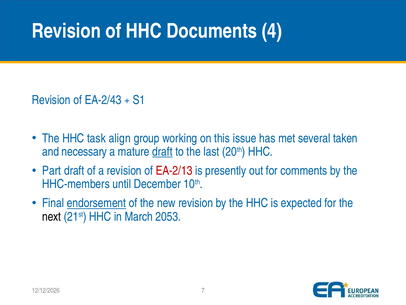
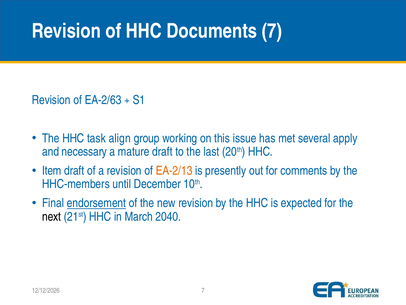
Documents 4: 4 -> 7
EA-2/43: EA-2/43 -> EA-2/63
taken: taken -> apply
draft at (162, 151) underline: present -> none
Part: Part -> Item
EA-2/13 colour: red -> orange
2053: 2053 -> 2040
